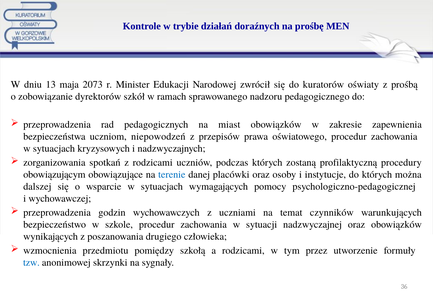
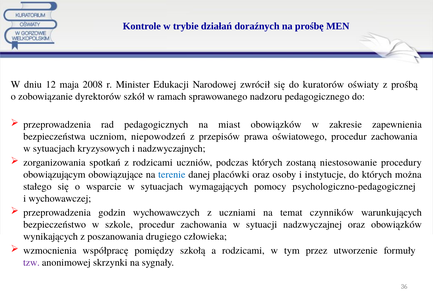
13: 13 -> 12
2073: 2073 -> 2008
profilaktyczną: profilaktyczną -> niestosowanie
dalszej: dalszej -> stałego
przedmiotu: przedmiotu -> współpracę
tzw colour: blue -> purple
